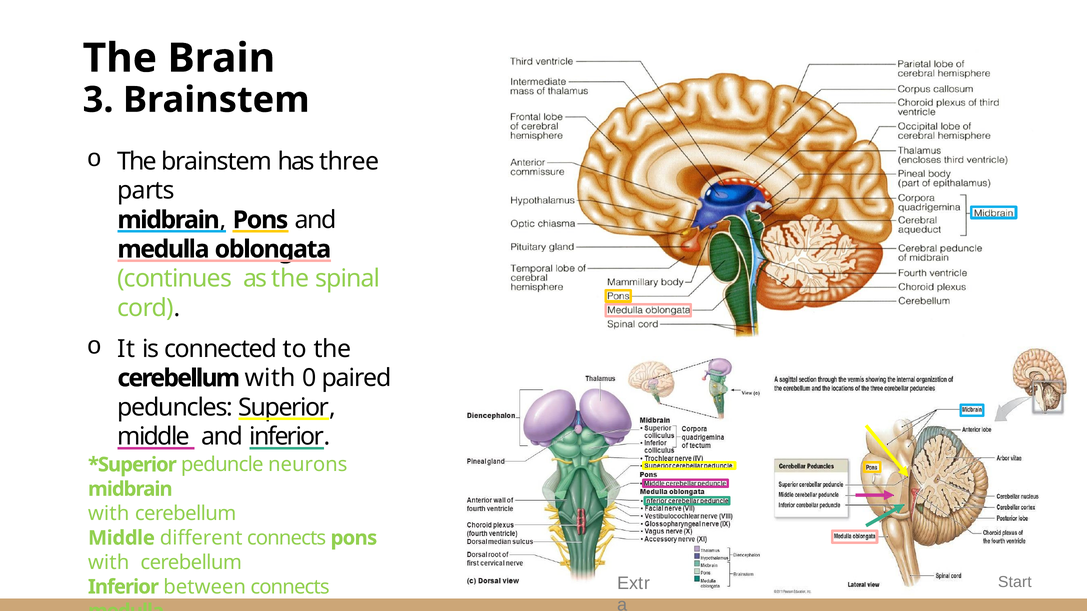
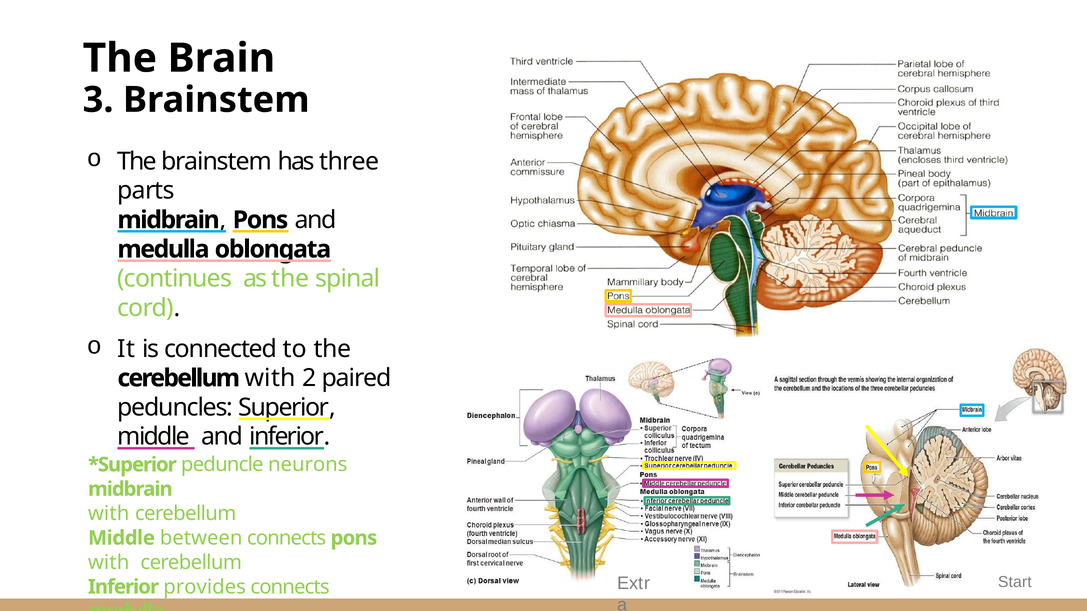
0: 0 -> 2
different: different -> between
between: between -> provides
